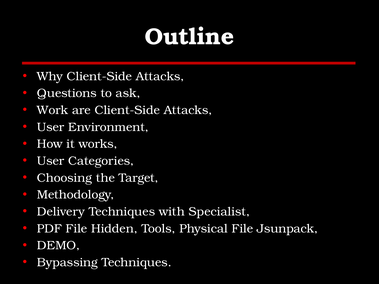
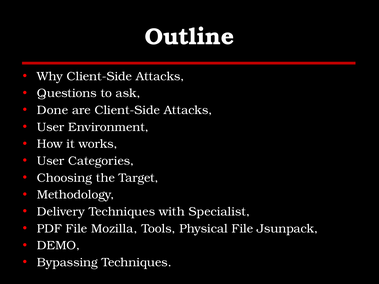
Work: Work -> Done
Hidden: Hidden -> Mozilla
